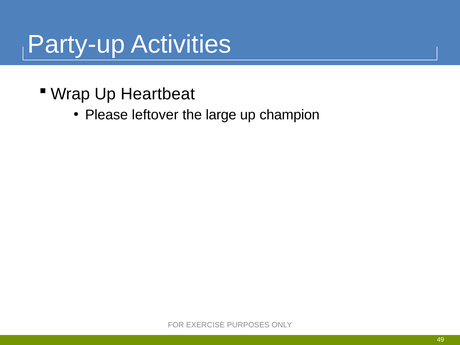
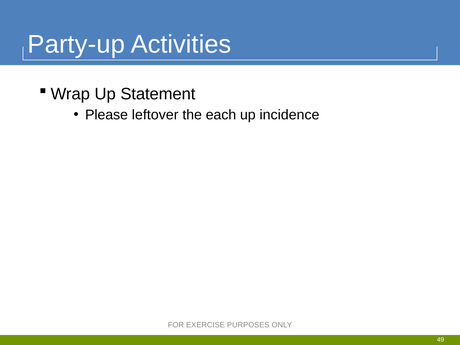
Heartbeat: Heartbeat -> Statement
large: large -> each
champion: champion -> incidence
